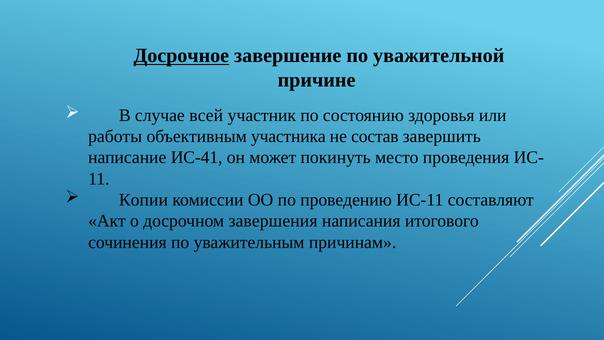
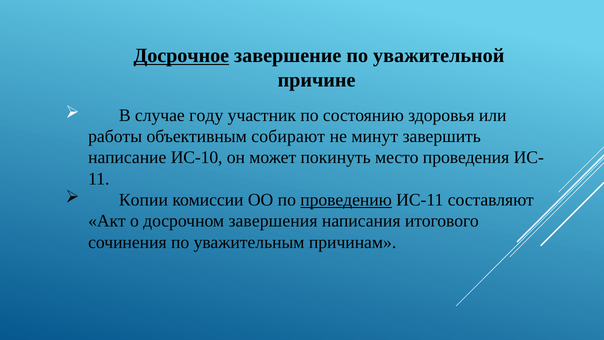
всей: всей -> году
участника: участника -> собирают
состав: состав -> минут
ИС-41: ИС-41 -> ИС-10
проведению underline: none -> present
